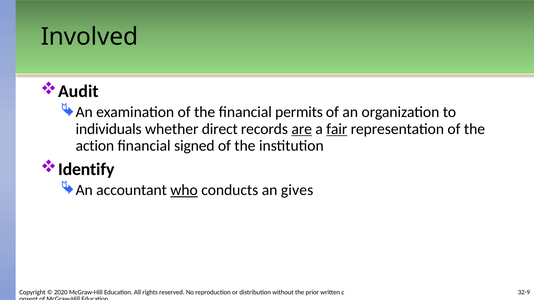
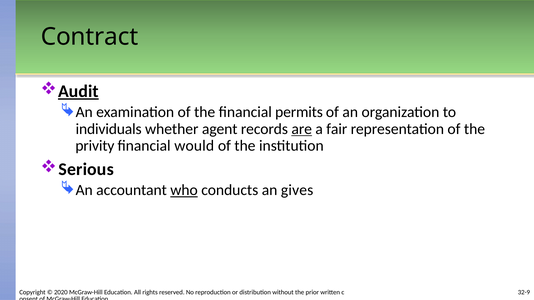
Involved: Involved -> Contract
Audit underline: none -> present
direct: direct -> agent
fair underline: present -> none
action: action -> privity
signed: signed -> would
Identify: Identify -> Serious
